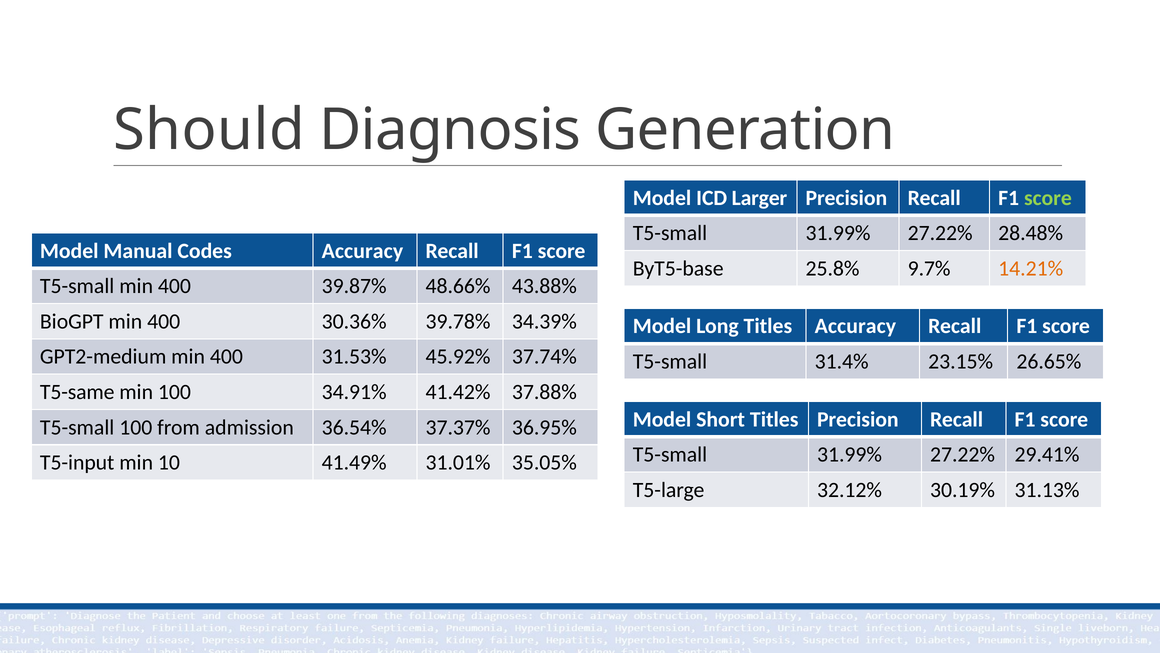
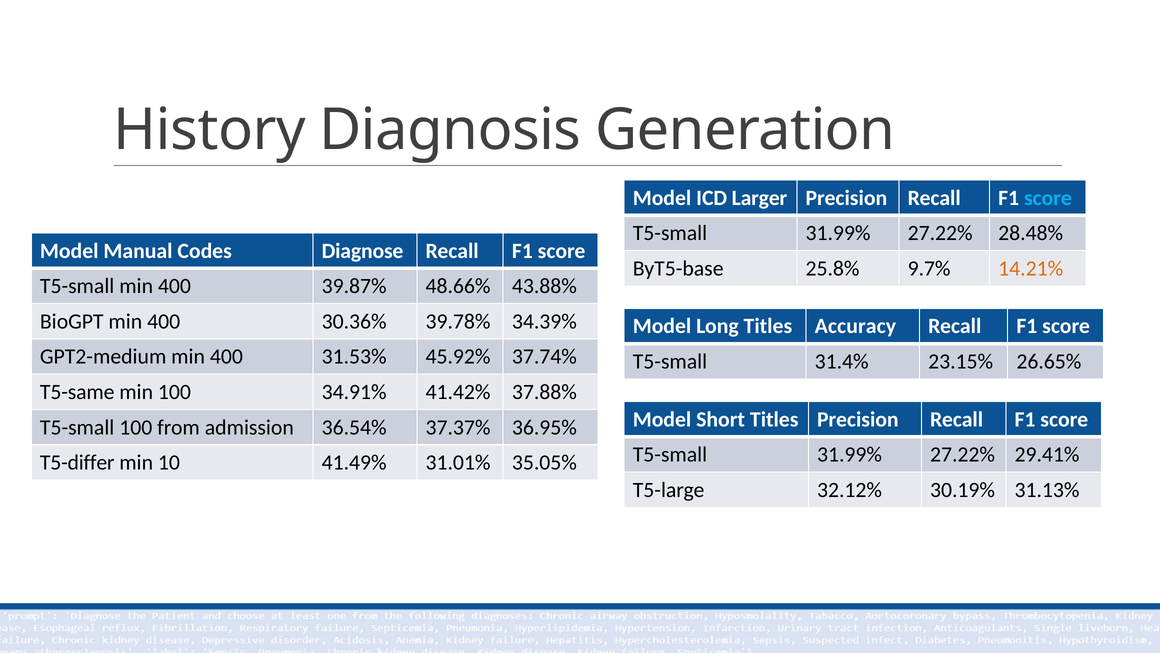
Should: Should -> History
score at (1048, 198) colour: light green -> light blue
Codes Accuracy: Accuracy -> Diagnose
T5-input: T5-input -> T5-differ
